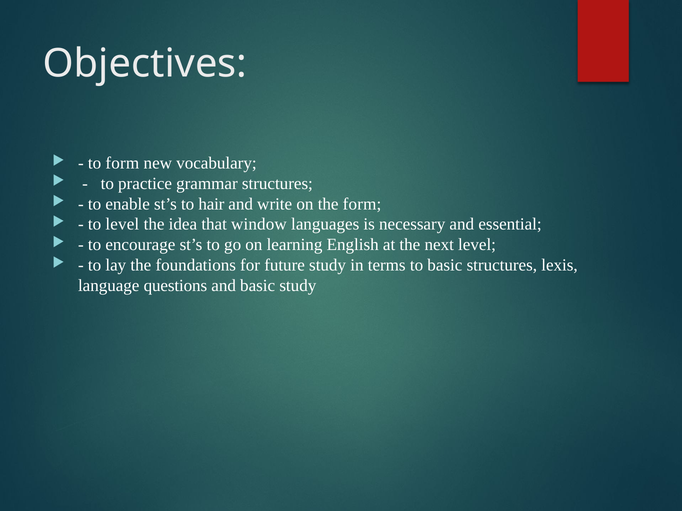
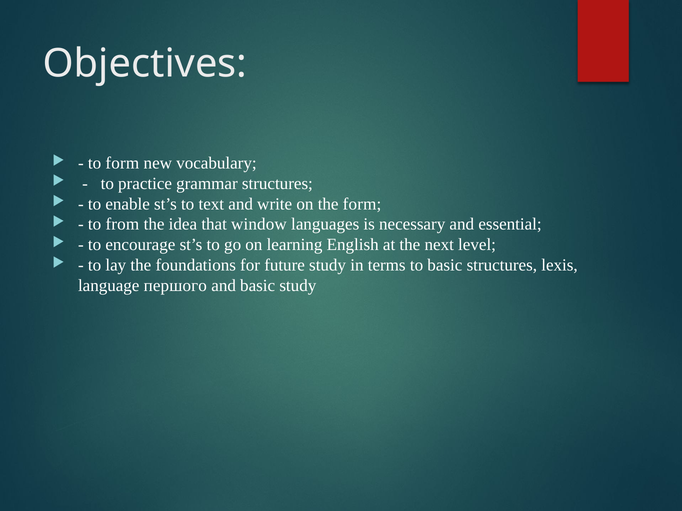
hair: hair -> text
to level: level -> from
questions: questions -> першого
